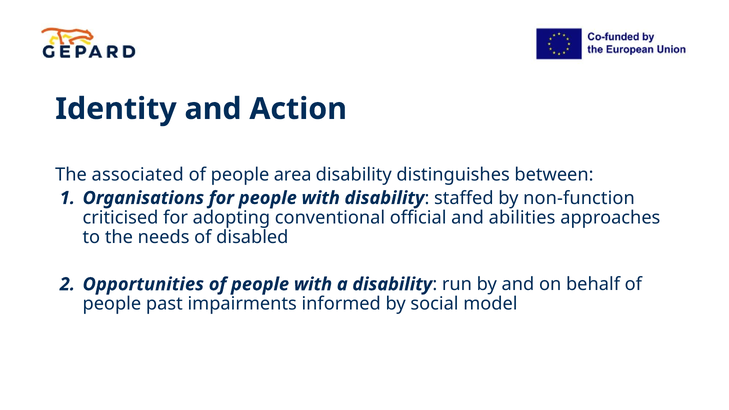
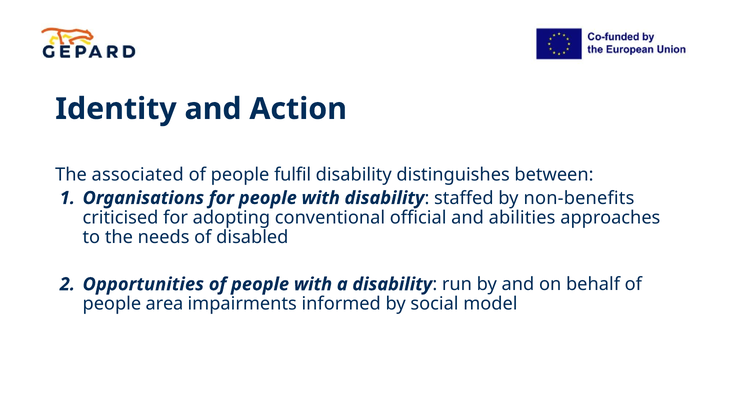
area: area -> fulfil
non-function: non-function -> non-benefits
past: past -> area
